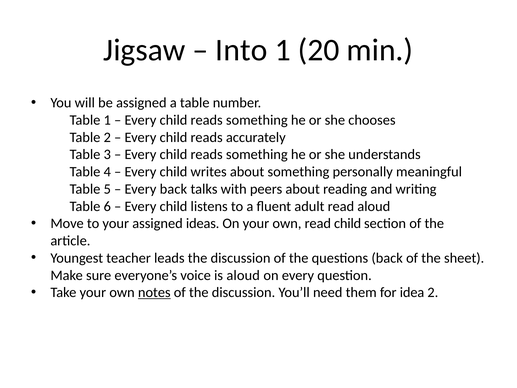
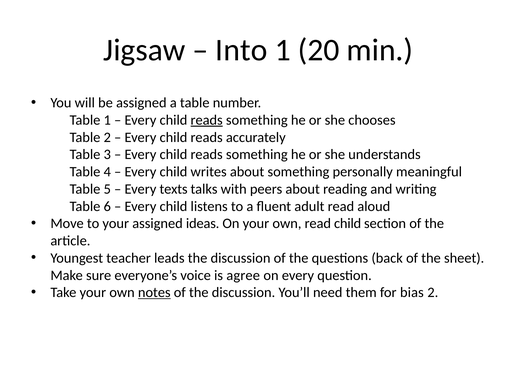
reads at (207, 120) underline: none -> present
Every back: back -> texts
is aloud: aloud -> agree
idea: idea -> bias
